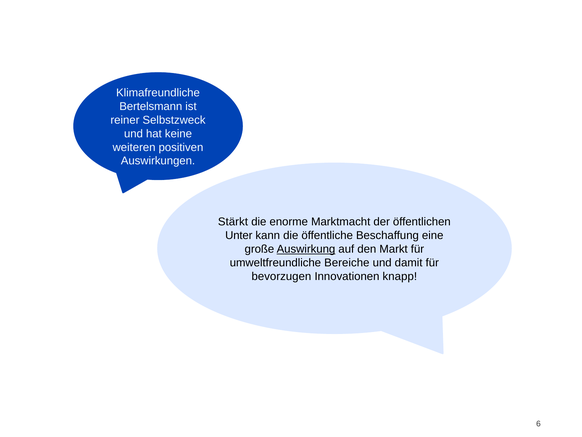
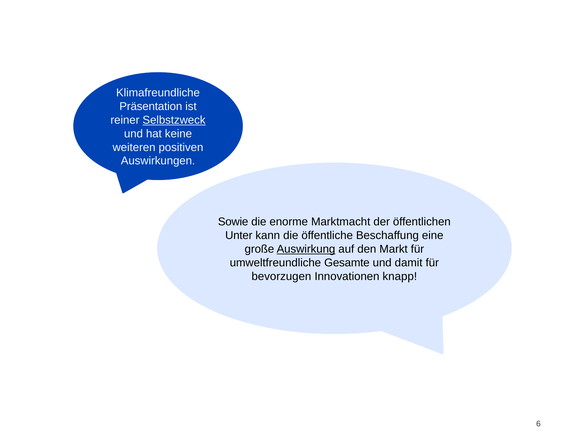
Bertelsmann: Bertelsmann -> Präsentation
Selbstzweck underline: none -> present
Stärkt: Stärkt -> Sowie
Bereiche: Bereiche -> Gesamte
